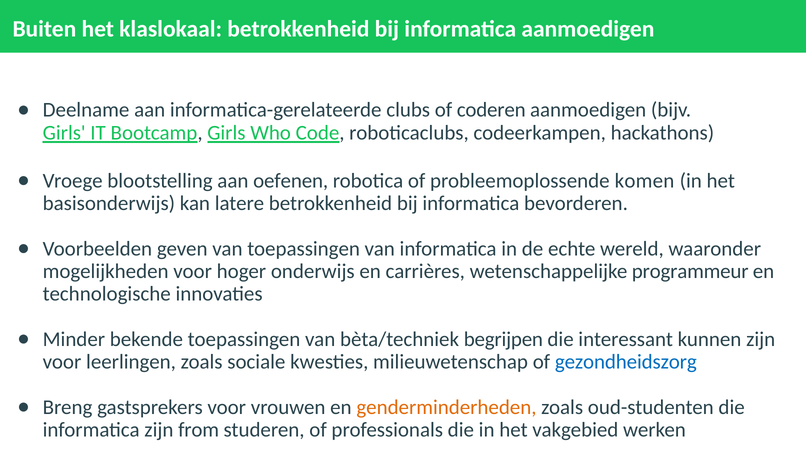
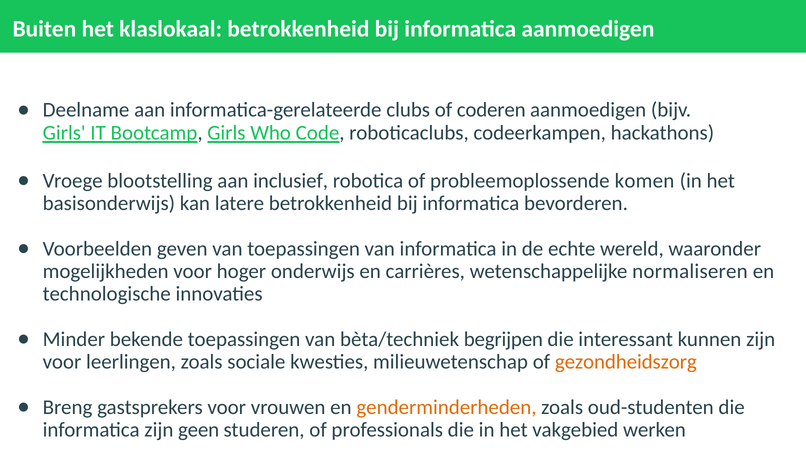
oefenen: oefenen -> inclusief
programmeur: programmeur -> normaliseren
gezondheidszorg colour: blue -> orange
from: from -> geen
